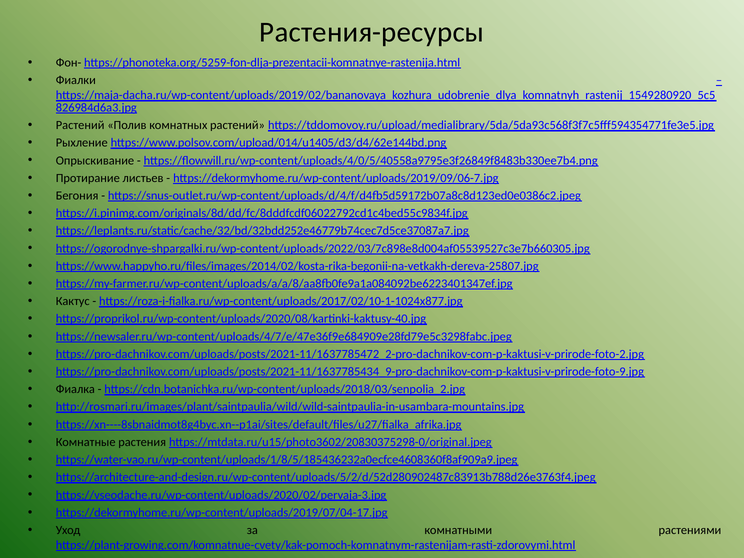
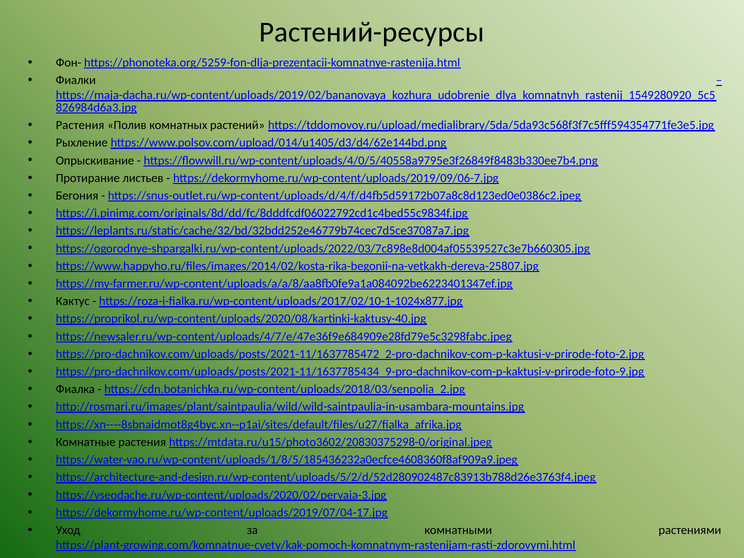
Растения-ресурсы: Растения-ресурсы -> Растений-ресурсы
Растений at (80, 125): Растений -> Растения
